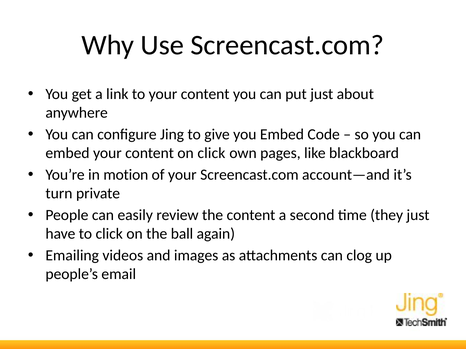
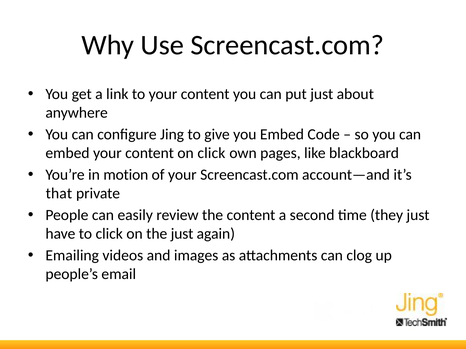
turn: turn -> that
the ball: ball -> just
